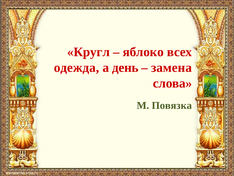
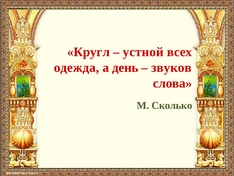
яблоко: яблоко -> устной
замена: замена -> звуков
Повязка: Повязка -> Сколько
